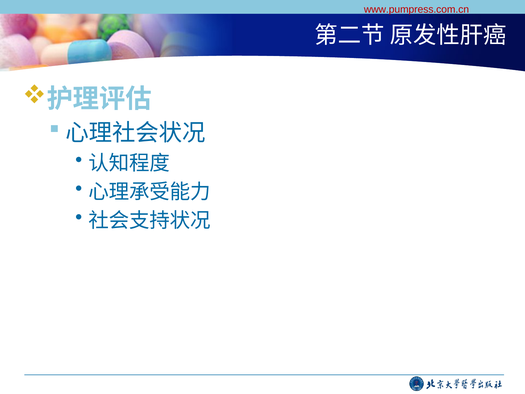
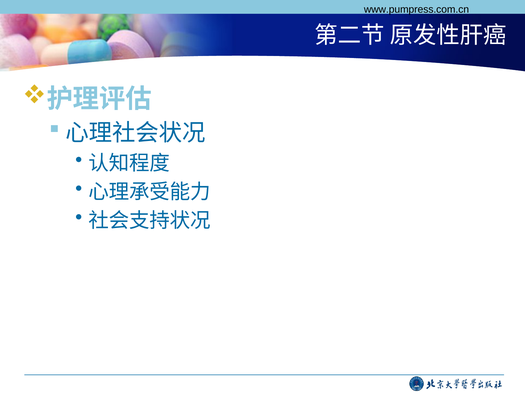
www.pumpress.com.cn colour: red -> black
